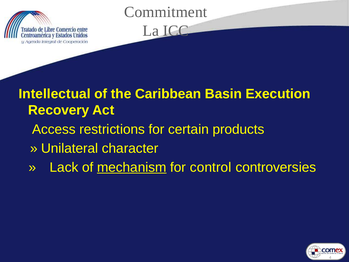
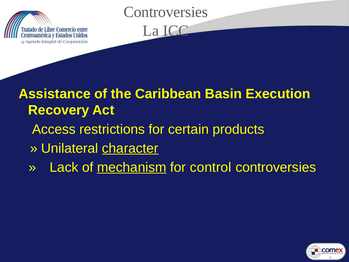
Commitment at (166, 12): Commitment -> Controversies
Intellectual: Intellectual -> Assistance
character underline: none -> present
